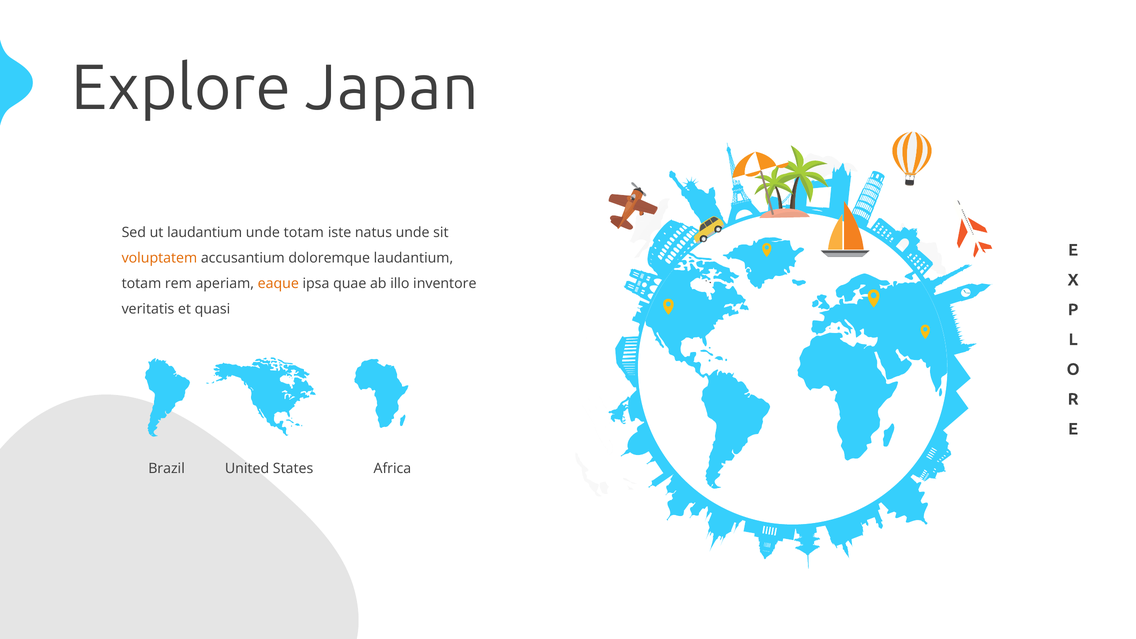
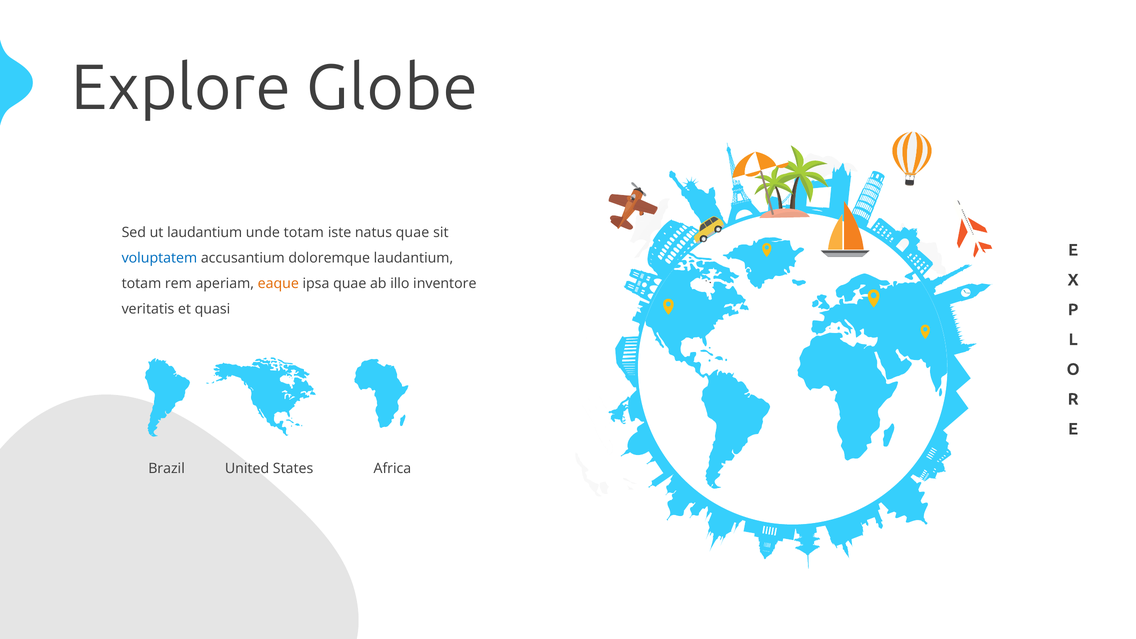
Japan: Japan -> Globe
natus unde: unde -> quae
voluptatem colour: orange -> blue
